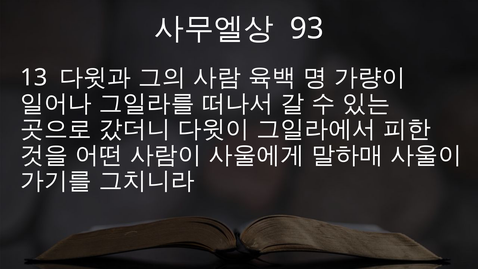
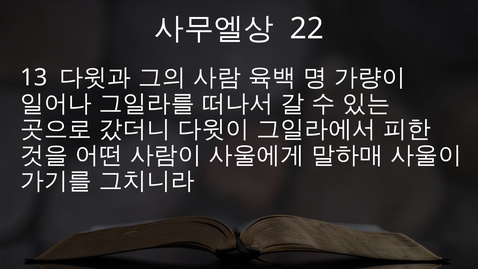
93: 93 -> 22
